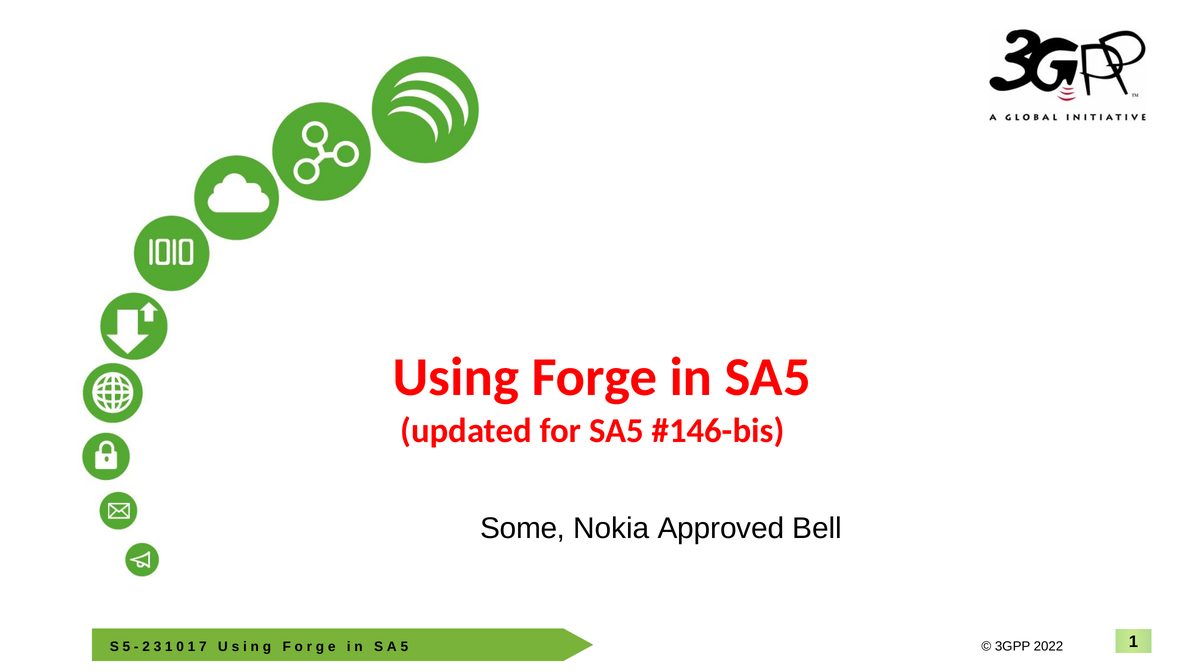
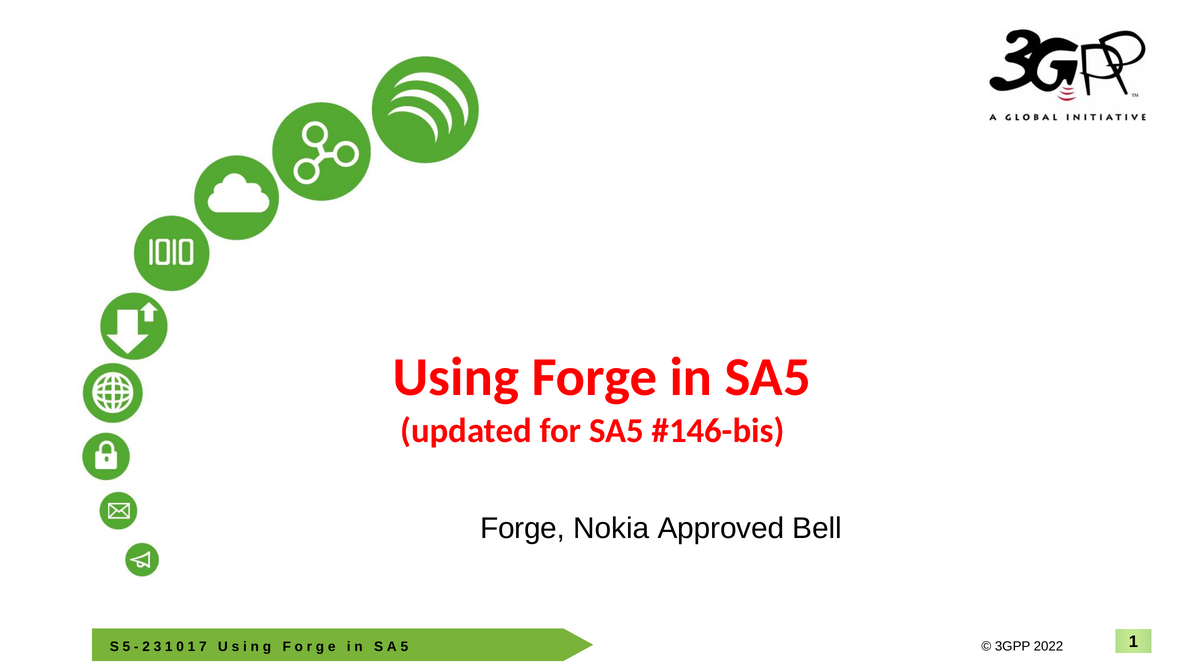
Some at (523, 529): Some -> Forge
